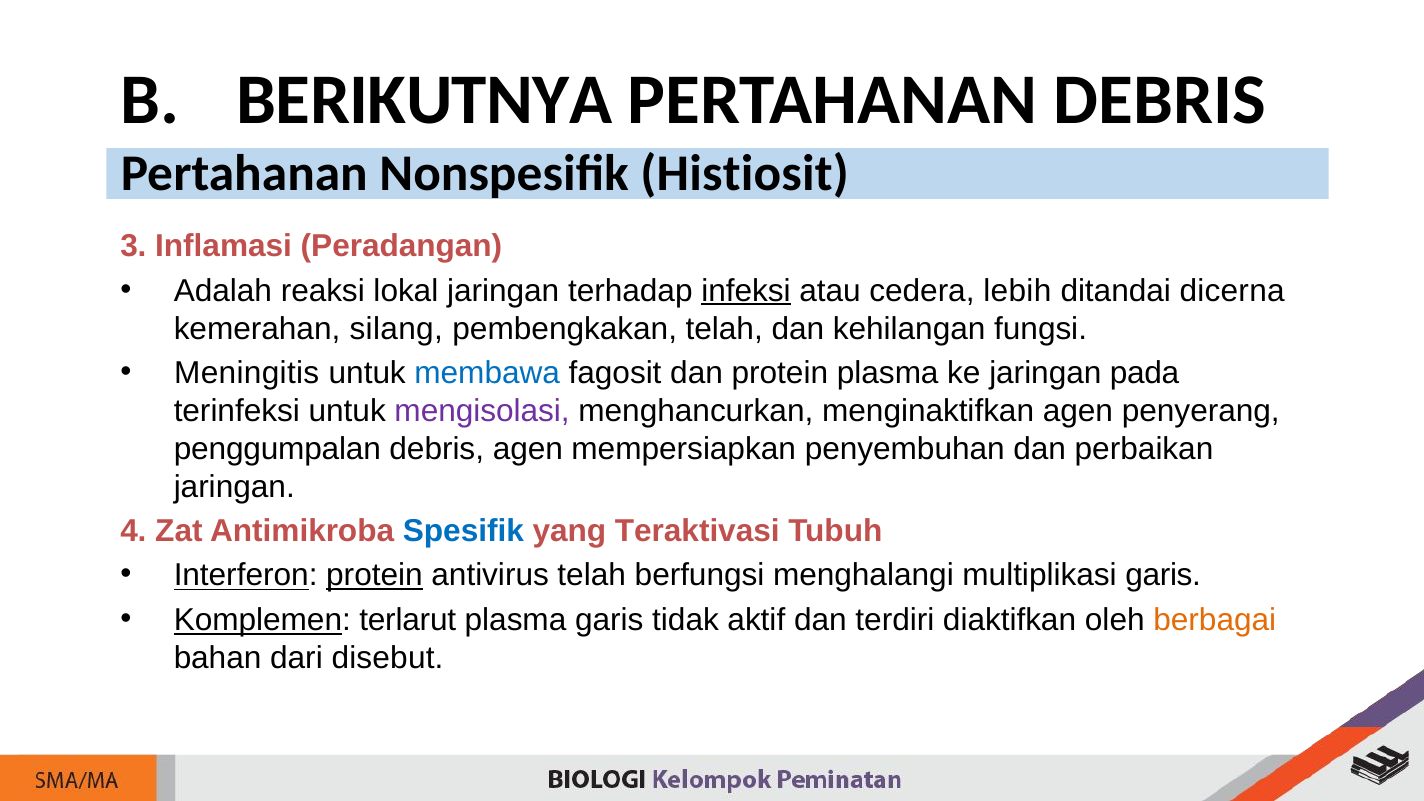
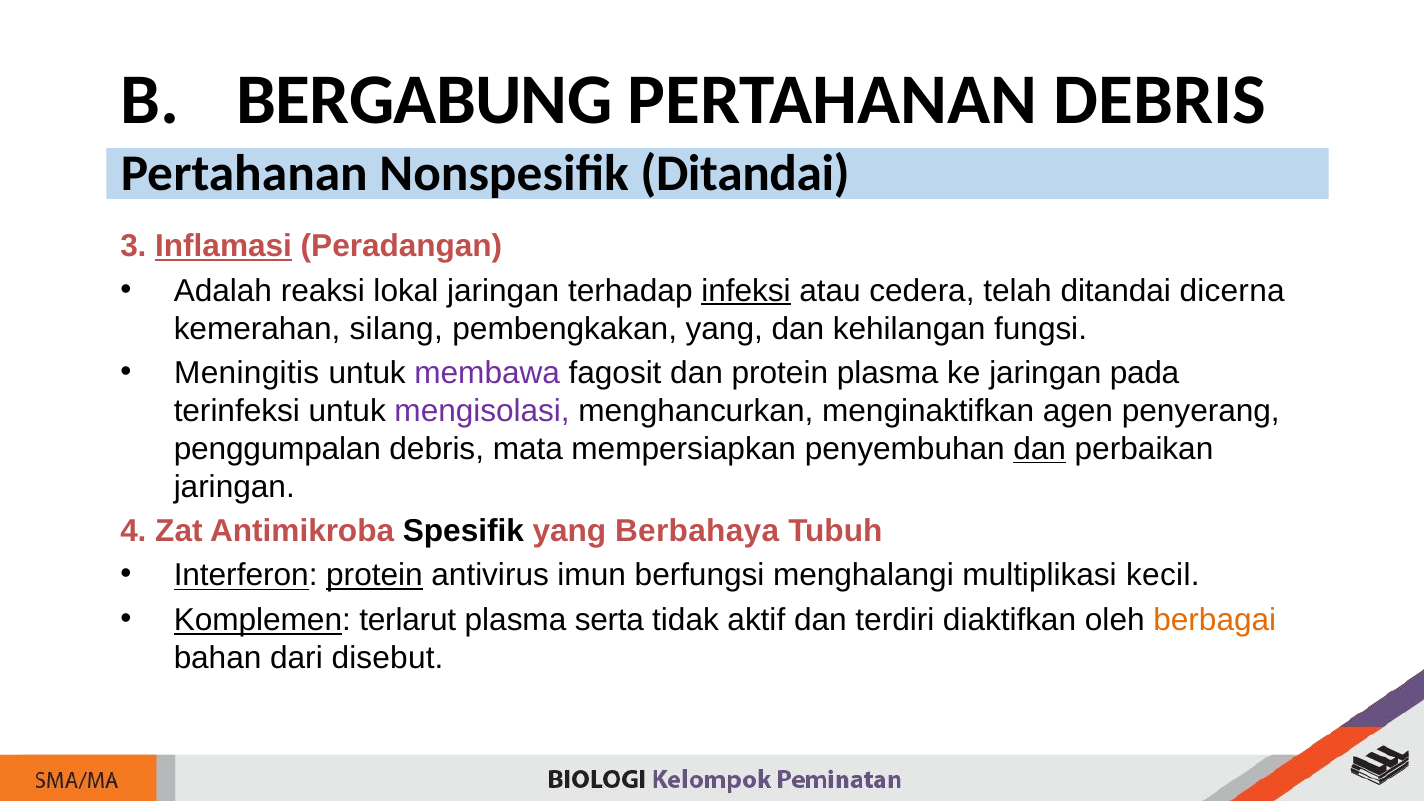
BERIKUTNYA: BERIKUTNYA -> BERGABUNG
Nonspesifik Histiosit: Histiosit -> Ditandai
Inflamasi underline: none -> present
lebih: lebih -> telah
pembengkakan telah: telah -> yang
membawa colour: blue -> purple
debris agen: agen -> mata
dan at (1040, 449) underline: none -> present
Spesifik colour: blue -> black
Teraktivasi: Teraktivasi -> Berbahaya
antivirus telah: telah -> imun
multiplikasi garis: garis -> kecil
plasma garis: garis -> serta
